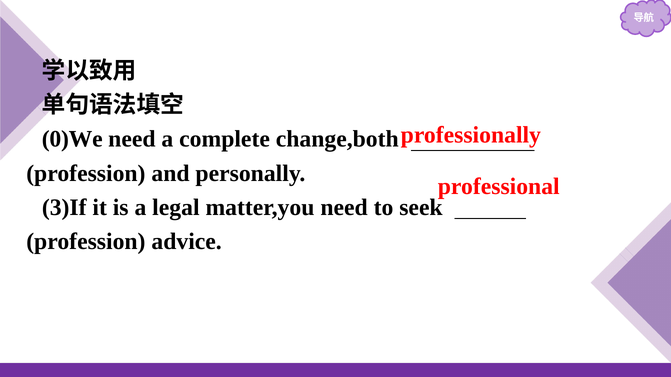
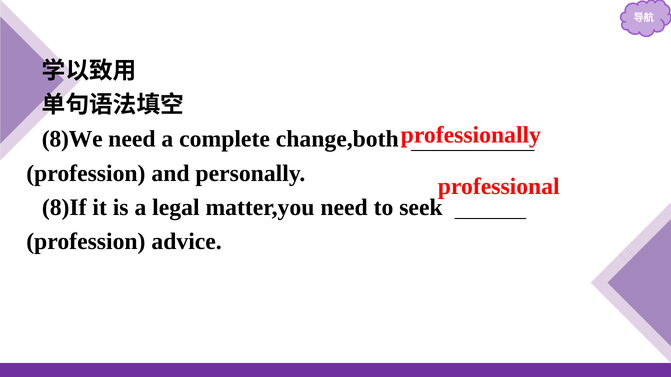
0)We: 0)We -> 8)We
3)If: 3)If -> 8)If
